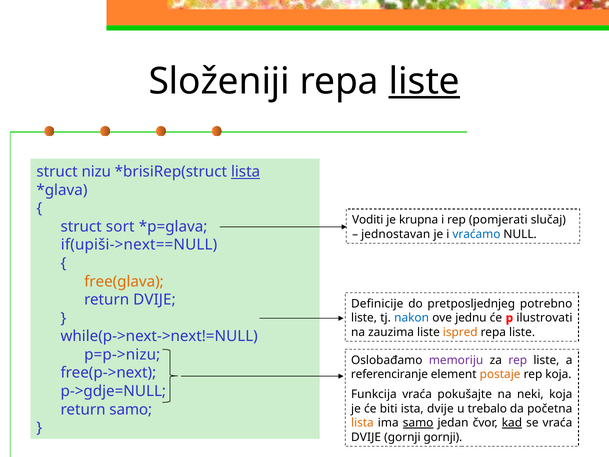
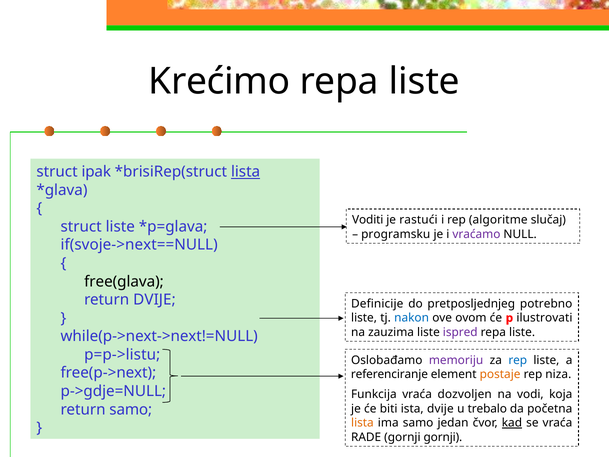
Složeniji: Složeniji -> Krećimo
liste at (424, 81) underline: present -> none
nizu: nizu -> ipak
krupna: krupna -> rastući
pomjerati: pomjerati -> algoritme
struct sort: sort -> liste
jednostavan: jednostavan -> programsku
vraćamo colour: blue -> purple
if(upiši->next==NULL: if(upiši->next==NULL -> if(svoje->next==NULL
free(glava colour: orange -> black
jednu: jednu -> ovom
ispred colour: orange -> purple
p=p->nizu: p=p->nizu -> p=p->listu
rep at (518, 360) colour: purple -> blue
rep koja: koja -> niza
pokušajte: pokušajte -> dozvoljen
neki: neki -> vodi
samo at (418, 423) underline: present -> none
DVIJE at (366, 437): DVIJE -> RADE
